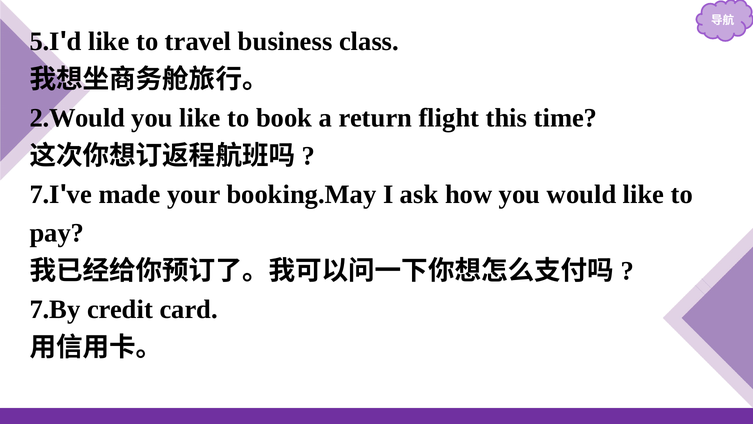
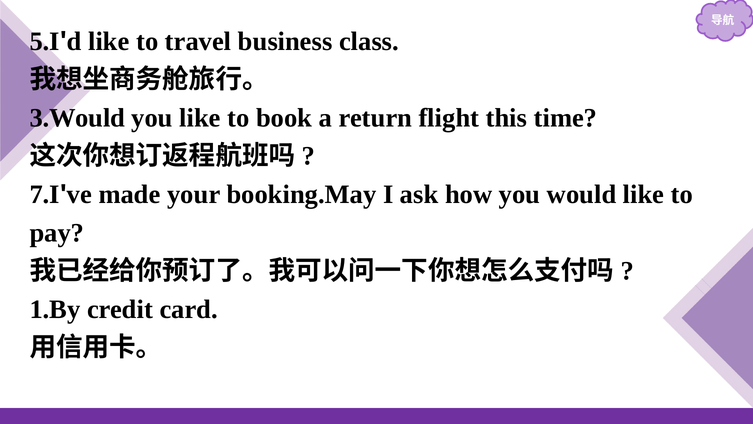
2.Would: 2.Would -> 3.Would
7.By: 7.By -> 1.By
